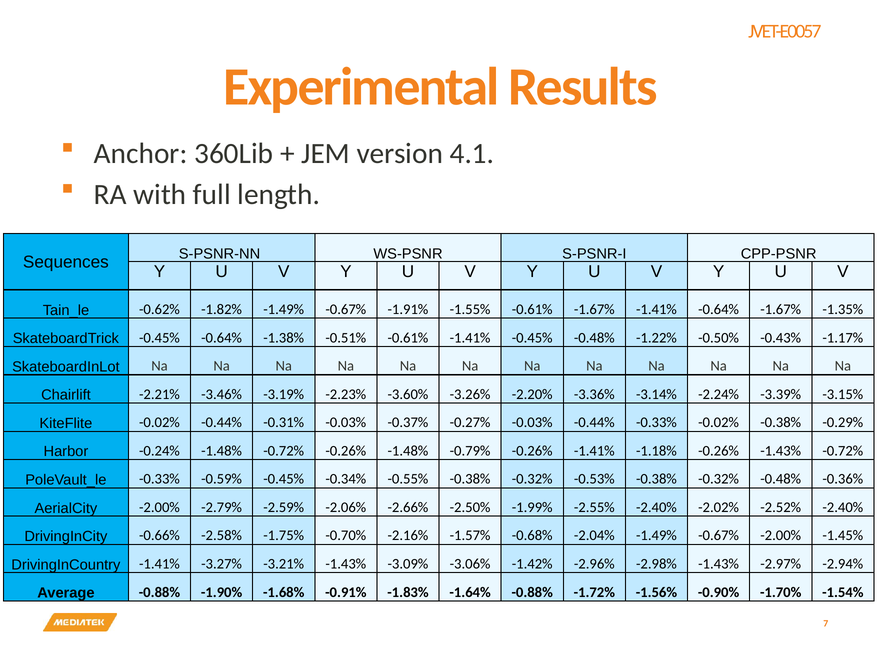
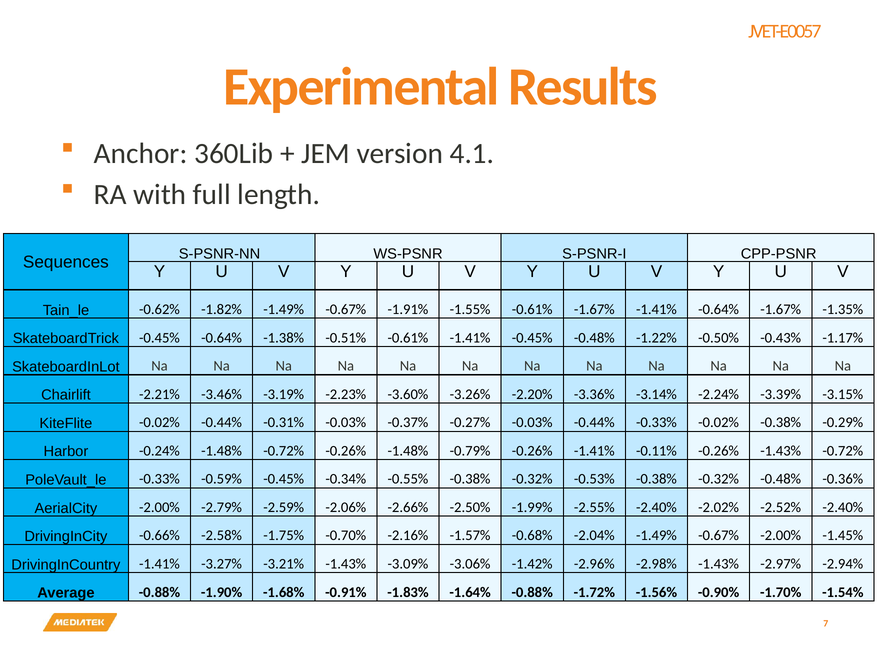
-1.18%: -1.18% -> -0.11%
